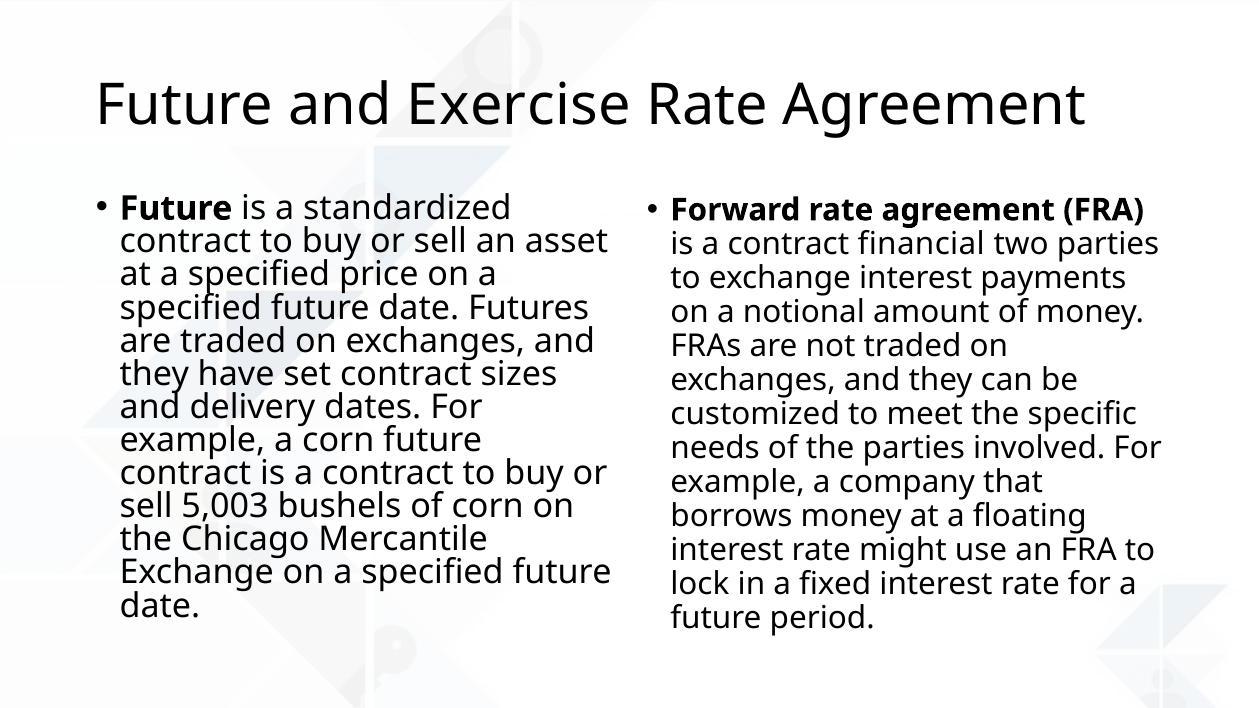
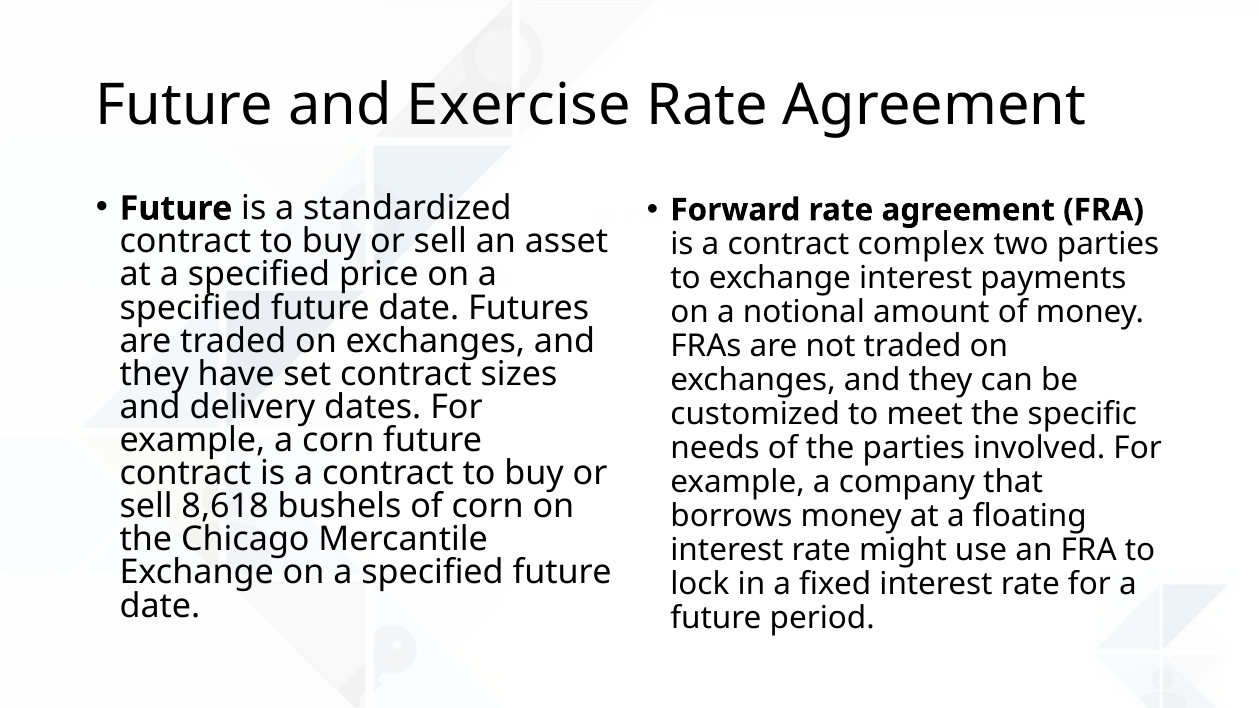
financial: financial -> complex
5,003: 5,003 -> 8,618
